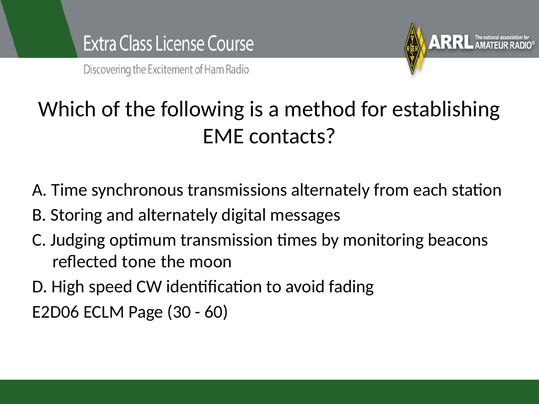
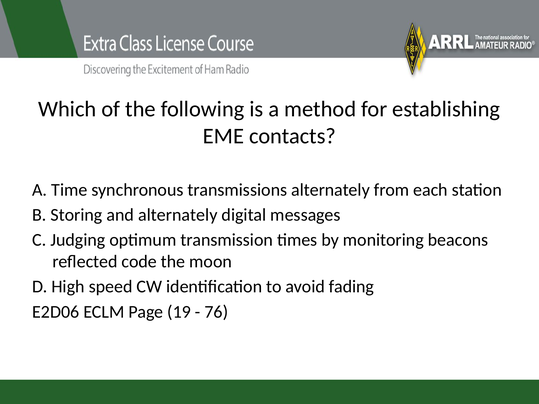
tone: tone -> code
30: 30 -> 19
60: 60 -> 76
